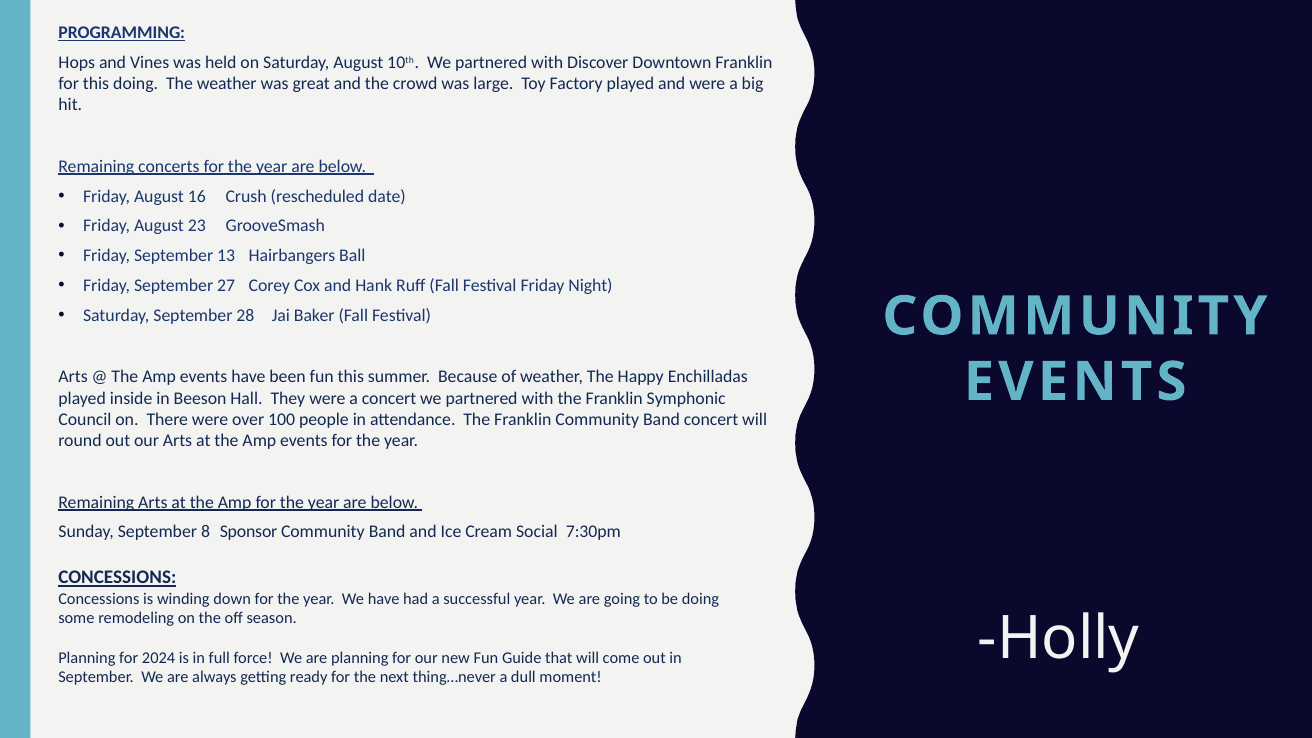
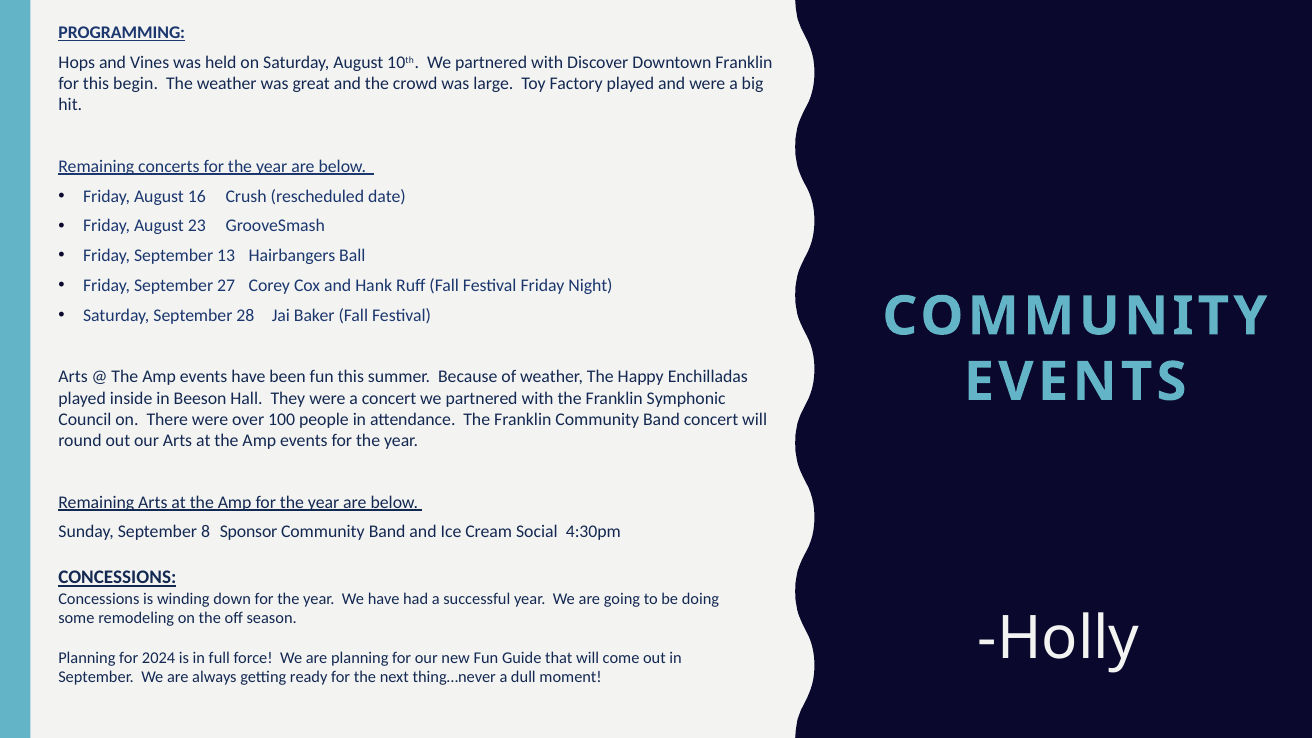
this doing: doing -> begin
7:30pm: 7:30pm -> 4:30pm
